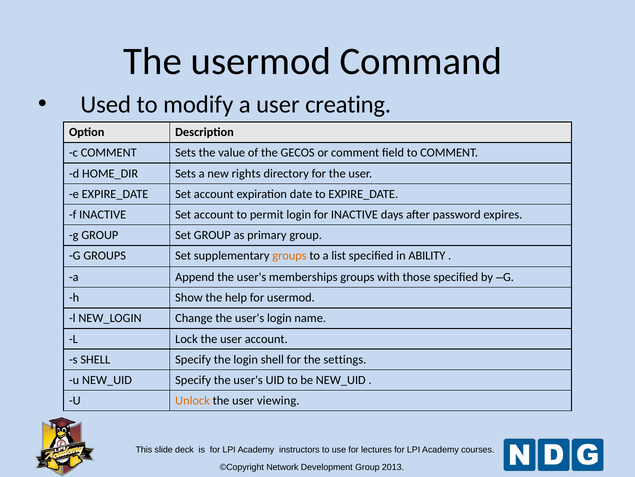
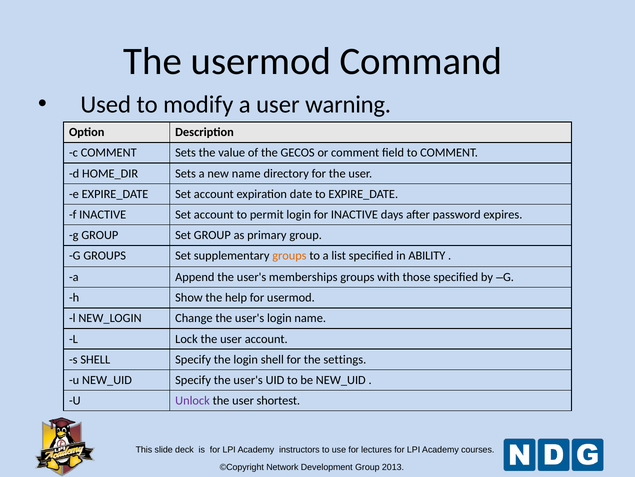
creating: creating -> warning
new rights: rights -> name
Unlock colour: orange -> purple
viewing: viewing -> shortest
